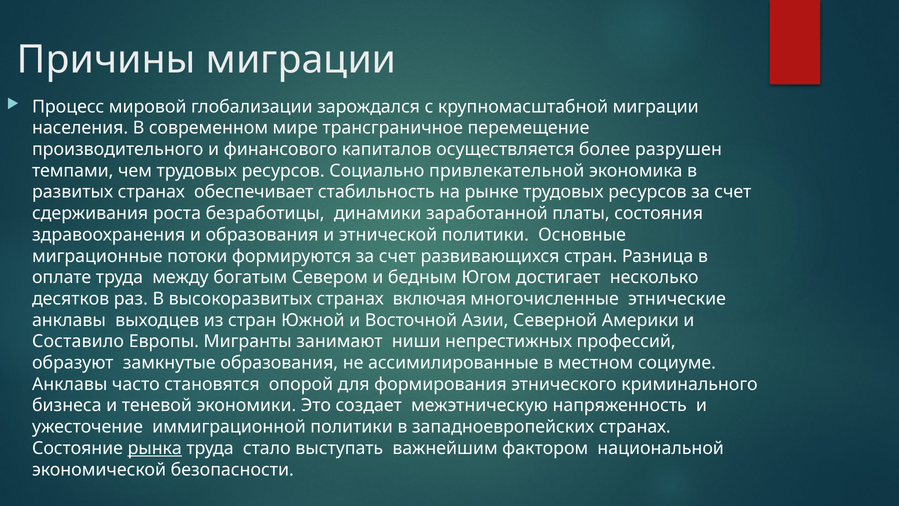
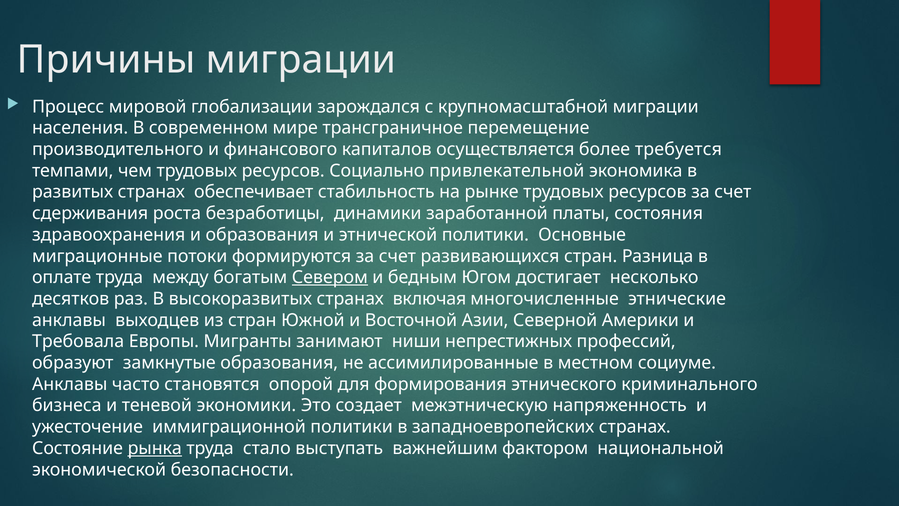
разрушен: разрушен -> требуется
Севером underline: none -> present
Составило: Составило -> Требовала
